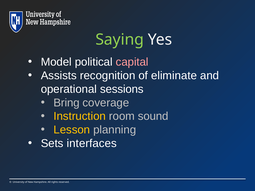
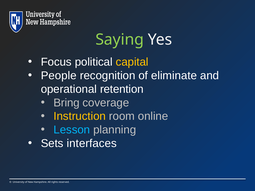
Model: Model -> Focus
capital colour: pink -> yellow
Assists: Assists -> People
sessions: sessions -> retention
sound: sound -> online
Lesson colour: yellow -> light blue
